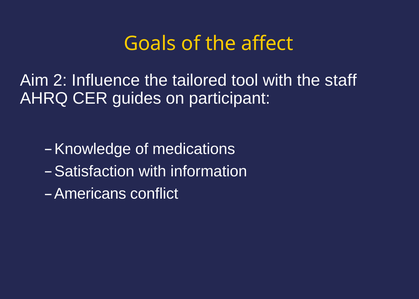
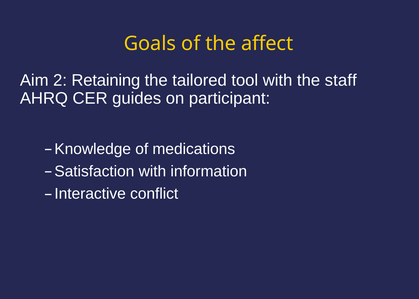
Influence: Influence -> Retaining
Americans: Americans -> Interactive
